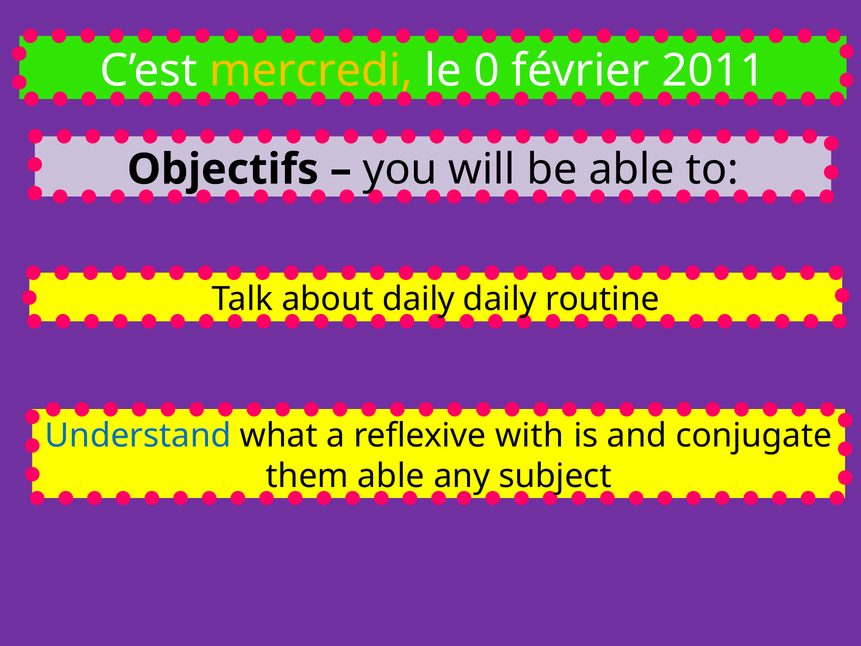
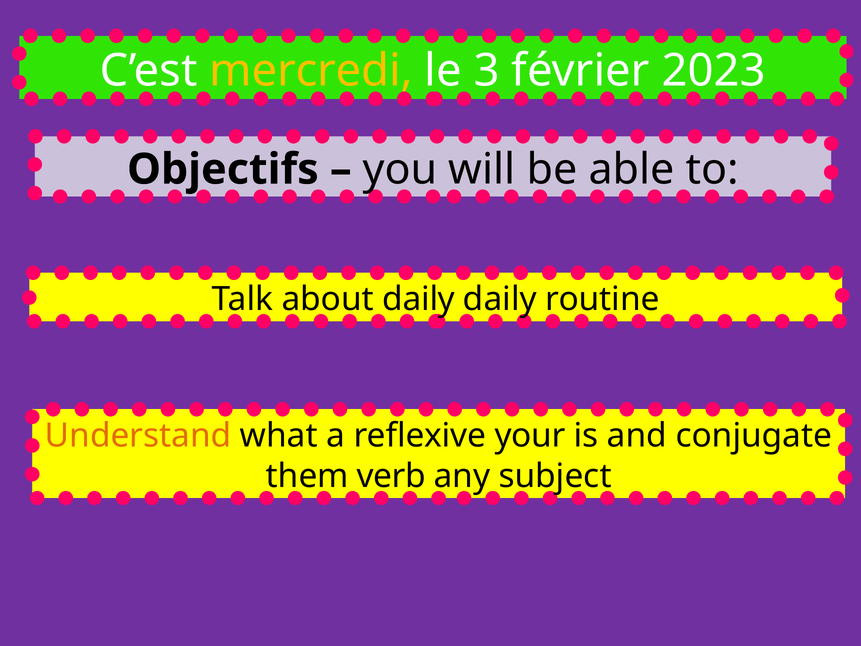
0: 0 -> 3
2011: 2011 -> 2023
Understand colour: blue -> orange
with: with -> your
them able: able -> verb
